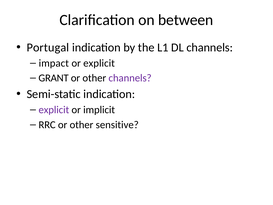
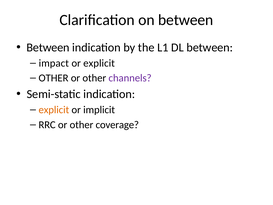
Portugal at (48, 47): Portugal -> Between
DL channels: channels -> between
GRANT at (54, 78): GRANT -> OTHER
explicit at (54, 110) colour: purple -> orange
sensitive: sensitive -> coverage
